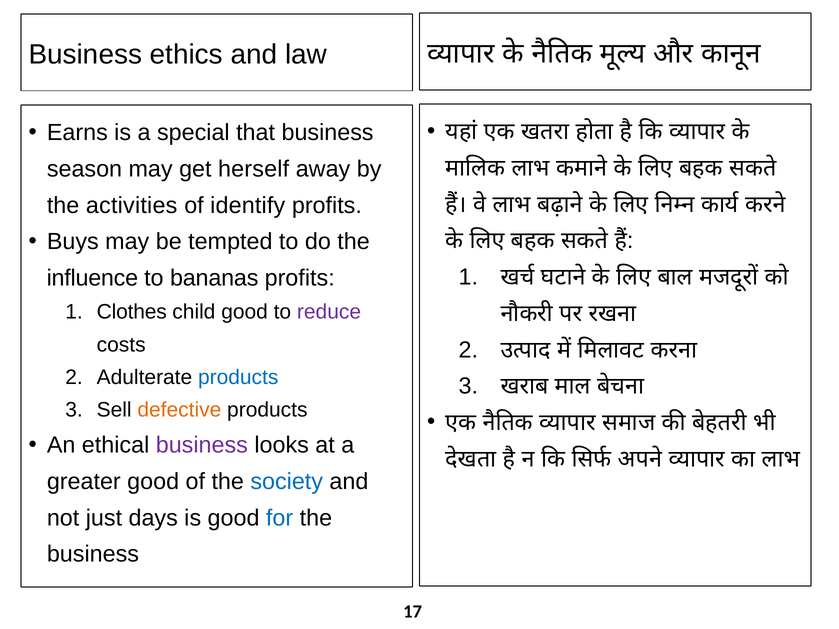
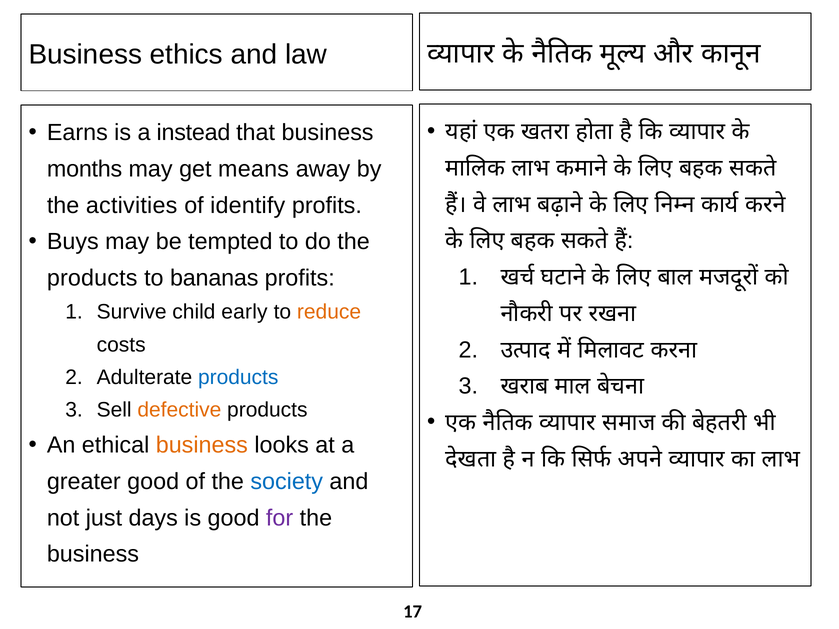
special: special -> instead
season: season -> months
herself: herself -> means
influence at (92, 278): influence -> products
Clothes: Clothes -> Survive
child good: good -> early
reduce colour: purple -> orange
business at (202, 445) colour: purple -> orange
for colour: blue -> purple
